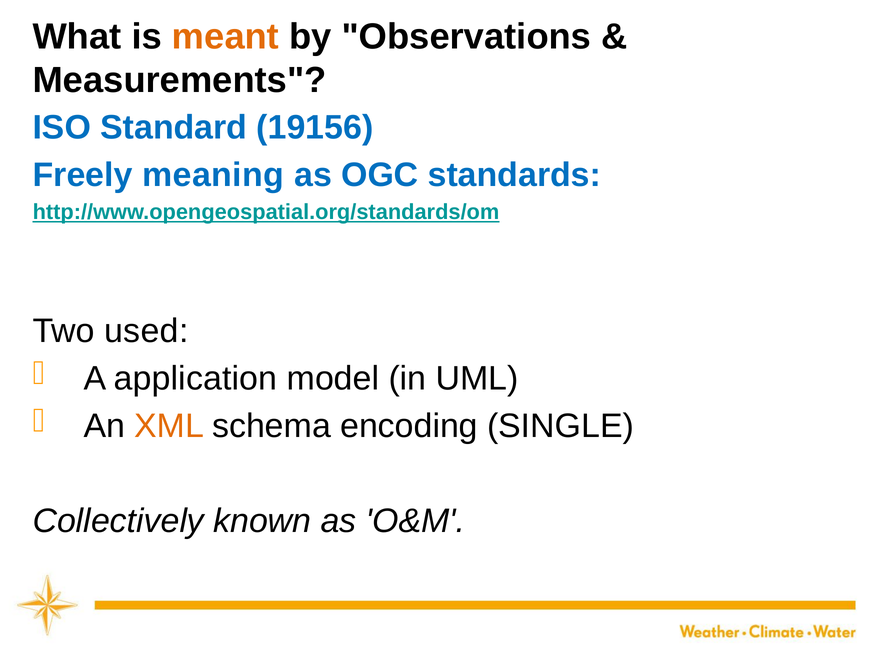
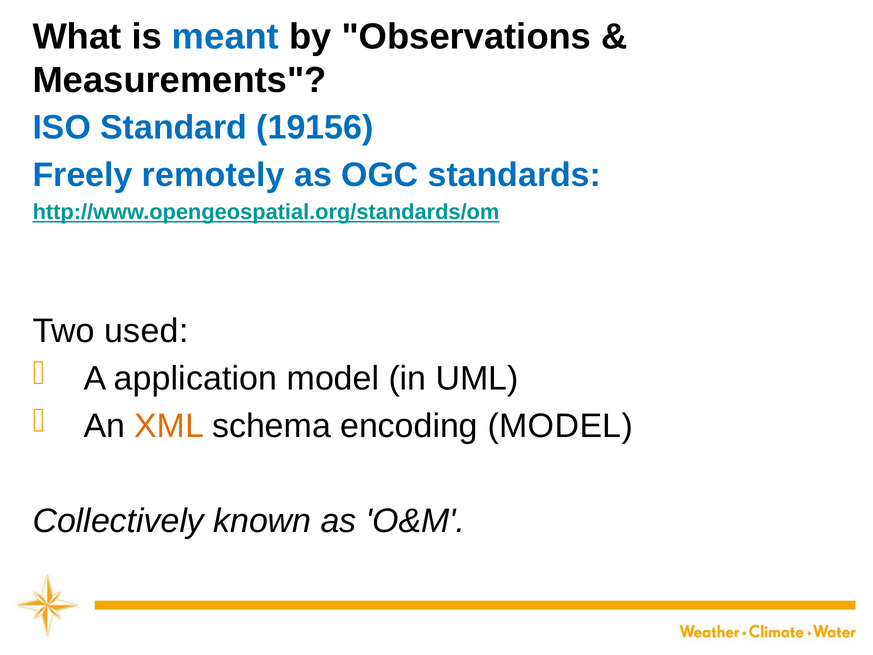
meant colour: orange -> blue
meaning: meaning -> remotely
encoding SINGLE: SINGLE -> MODEL
